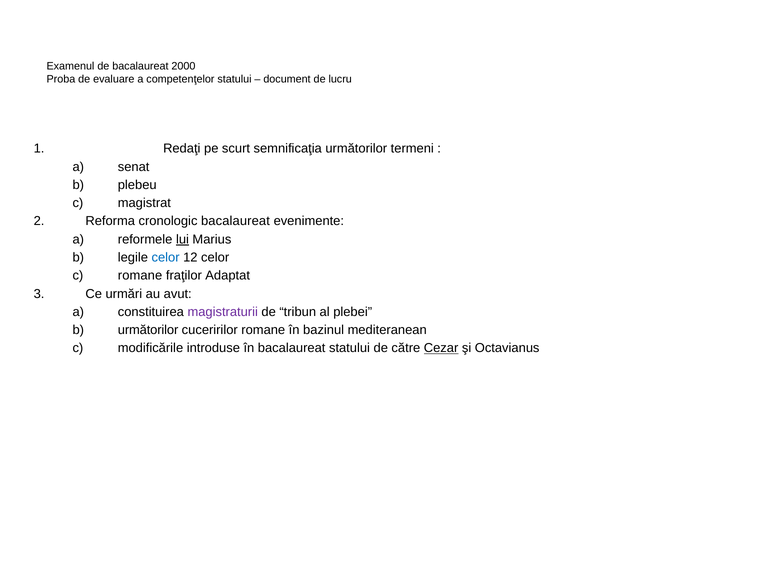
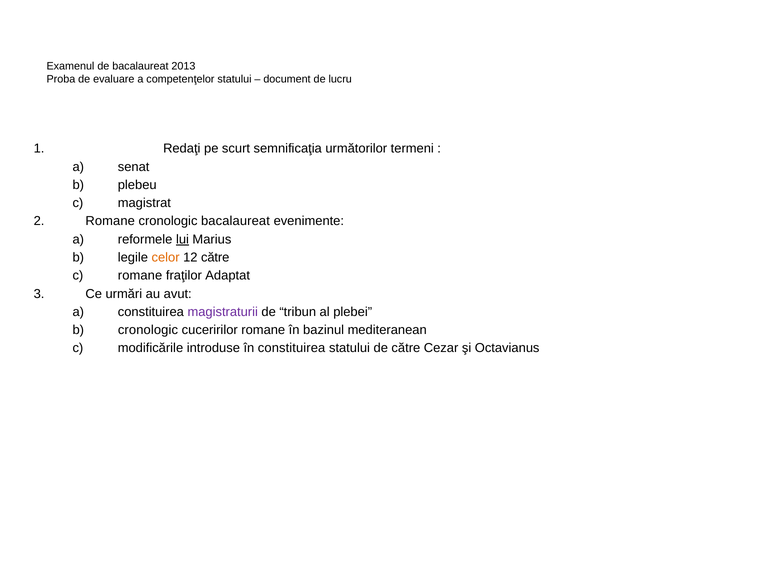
2000: 2000 -> 2013
Reforma at (110, 221): Reforma -> Romane
celor at (166, 257) colour: blue -> orange
12 celor: celor -> către
următorilor at (148, 330): următorilor -> cronologic
în bacalaureat: bacalaureat -> constituirea
Cezar underline: present -> none
